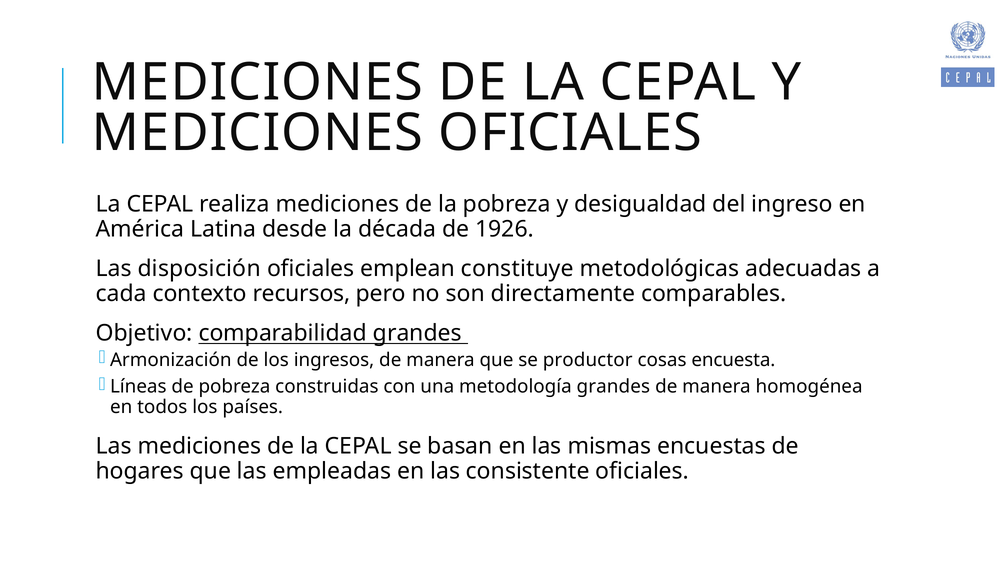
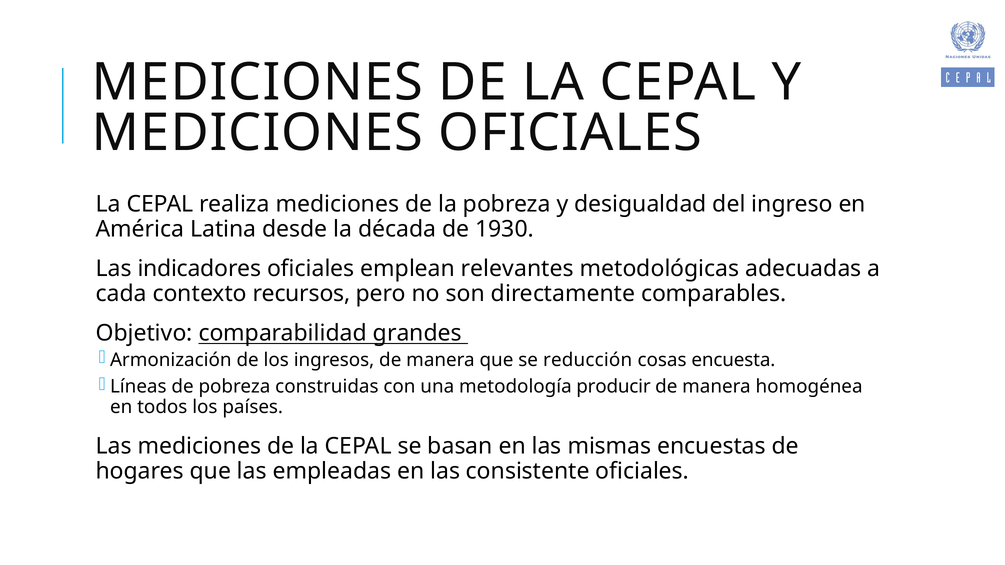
1926: 1926 -> 1930
disposición: disposición -> indicadores
constituye: constituye -> relevantes
productor: productor -> reducción
metodología grandes: grandes -> producir
